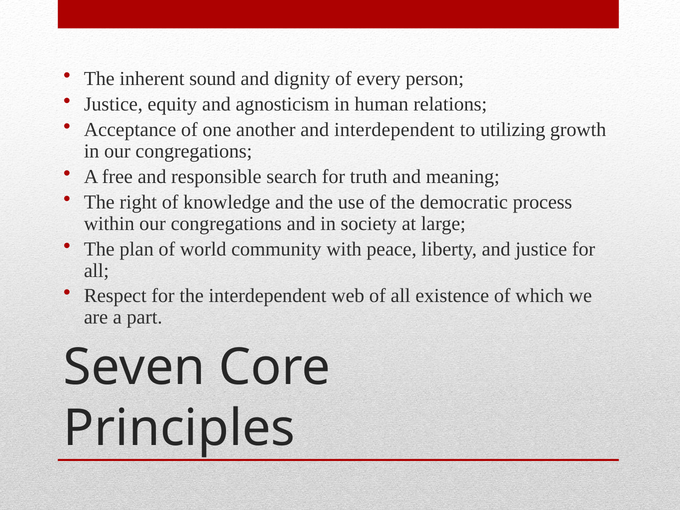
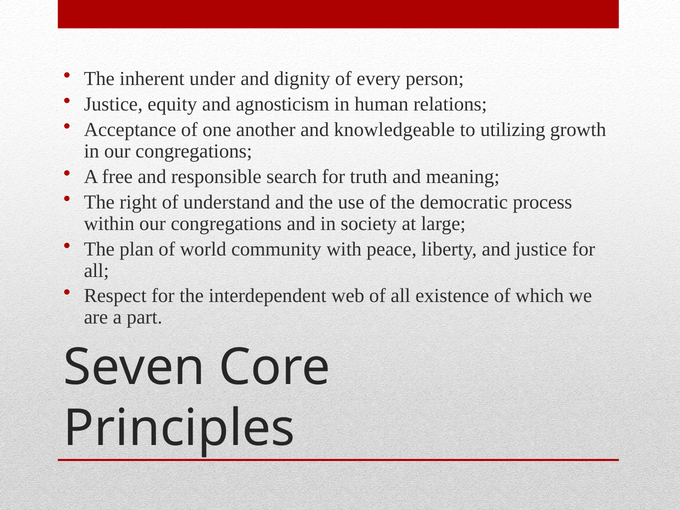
sound: sound -> under
and interdependent: interdependent -> knowledgeable
knowledge: knowledge -> understand
